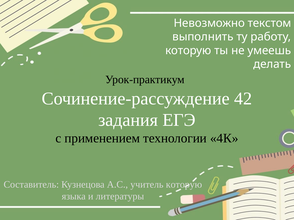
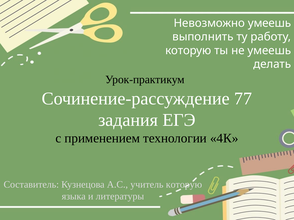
Невозможно текстом: текстом -> умеешь
42: 42 -> 77
